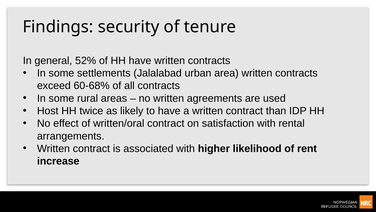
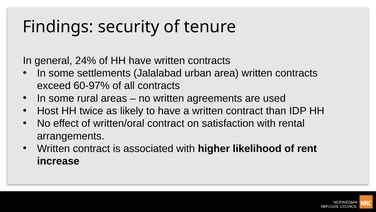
52%: 52% -> 24%
60-68%: 60-68% -> 60-97%
